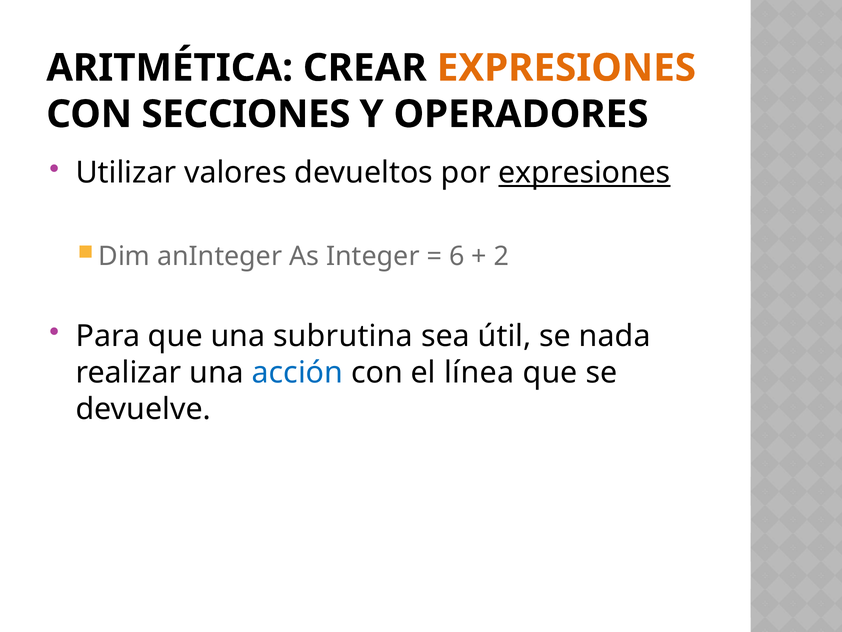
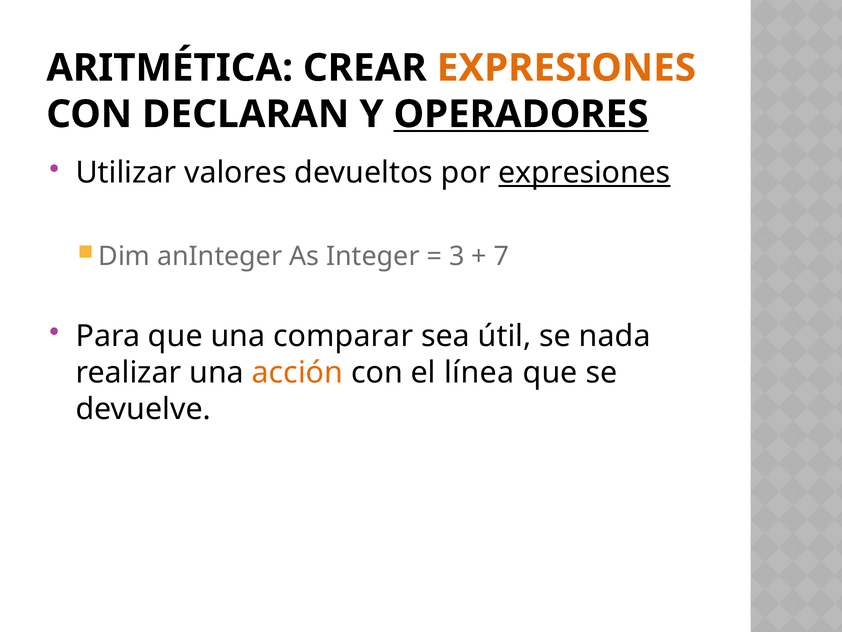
SECCIONES: SECCIONES -> DECLARAN
OPERADORES underline: none -> present
6: 6 -> 3
2: 2 -> 7
subrutina: subrutina -> comparar
acción colour: blue -> orange
